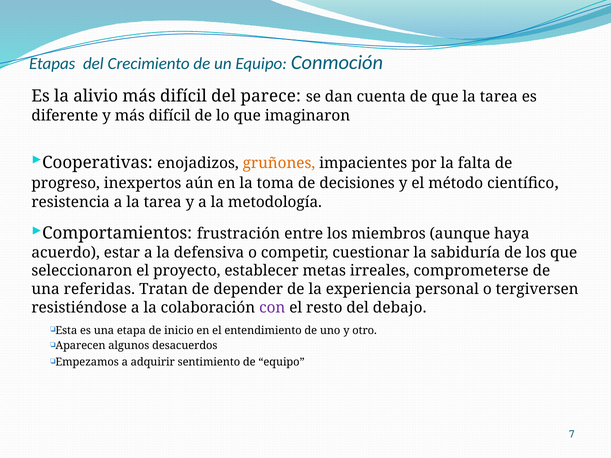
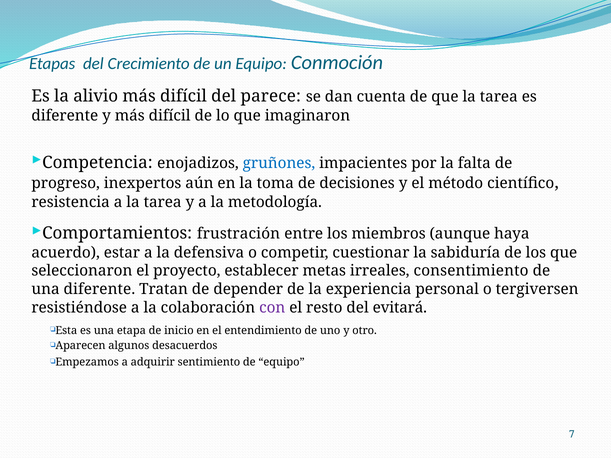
Cooperativas: Cooperativas -> Competencia
gruñones colour: orange -> blue
comprometerse: comprometerse -> consentimiento
una referidas: referidas -> diferente
debajo: debajo -> evitará
